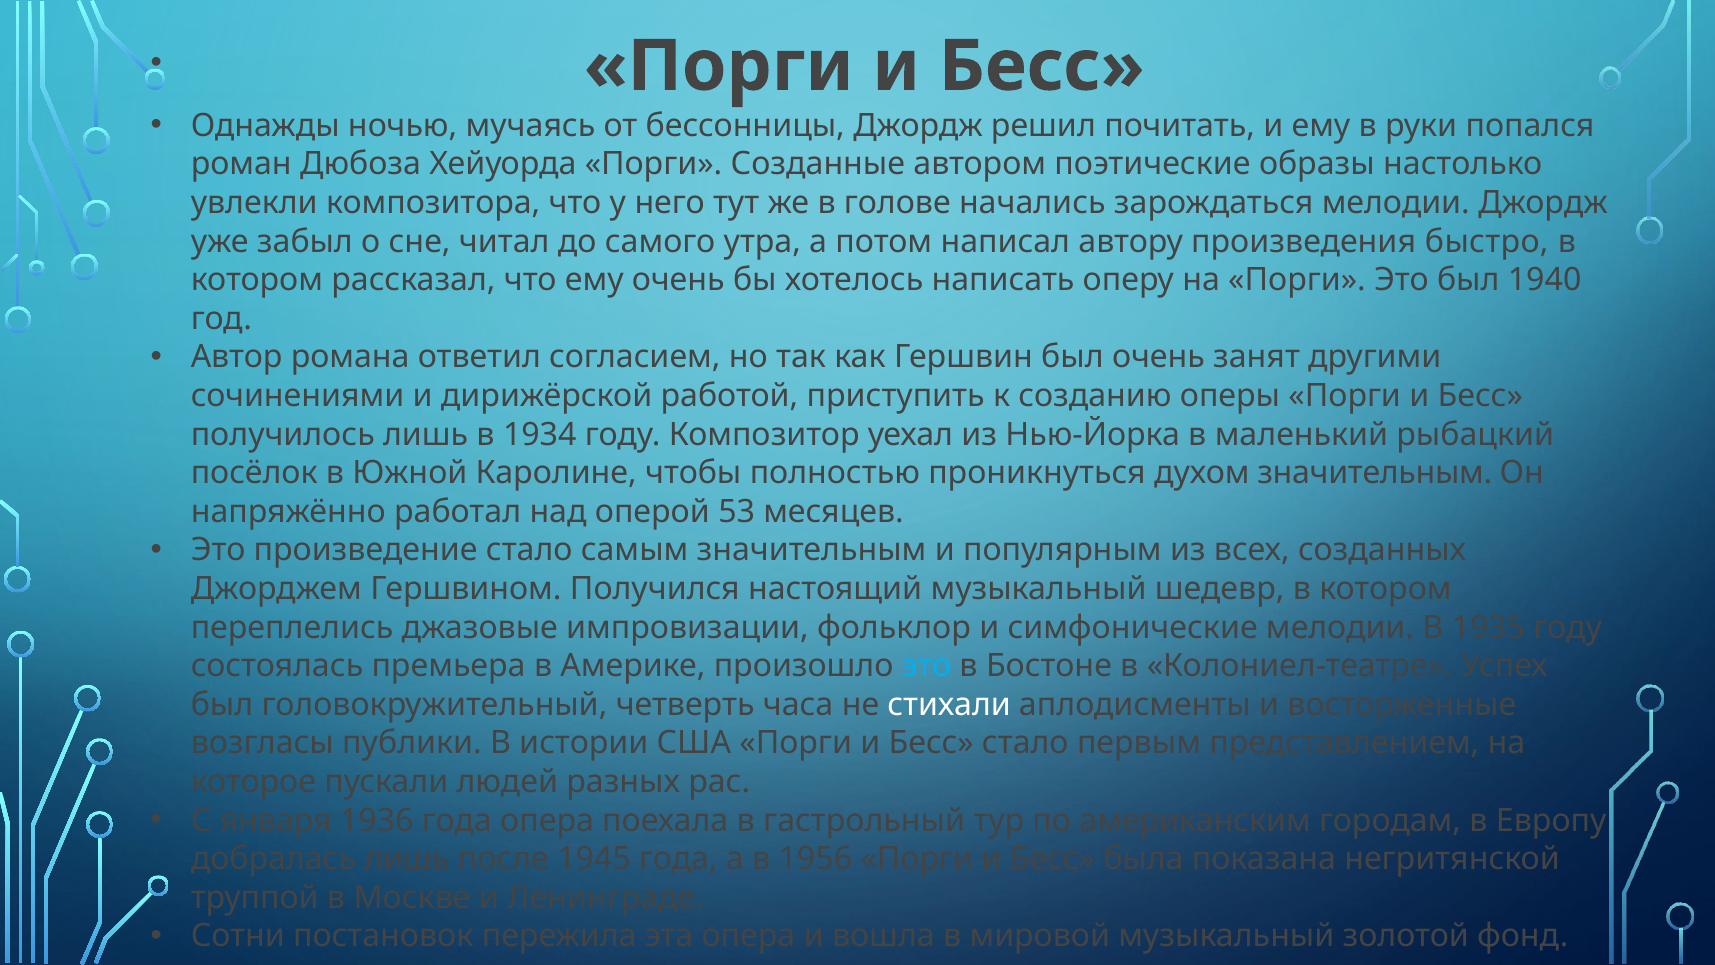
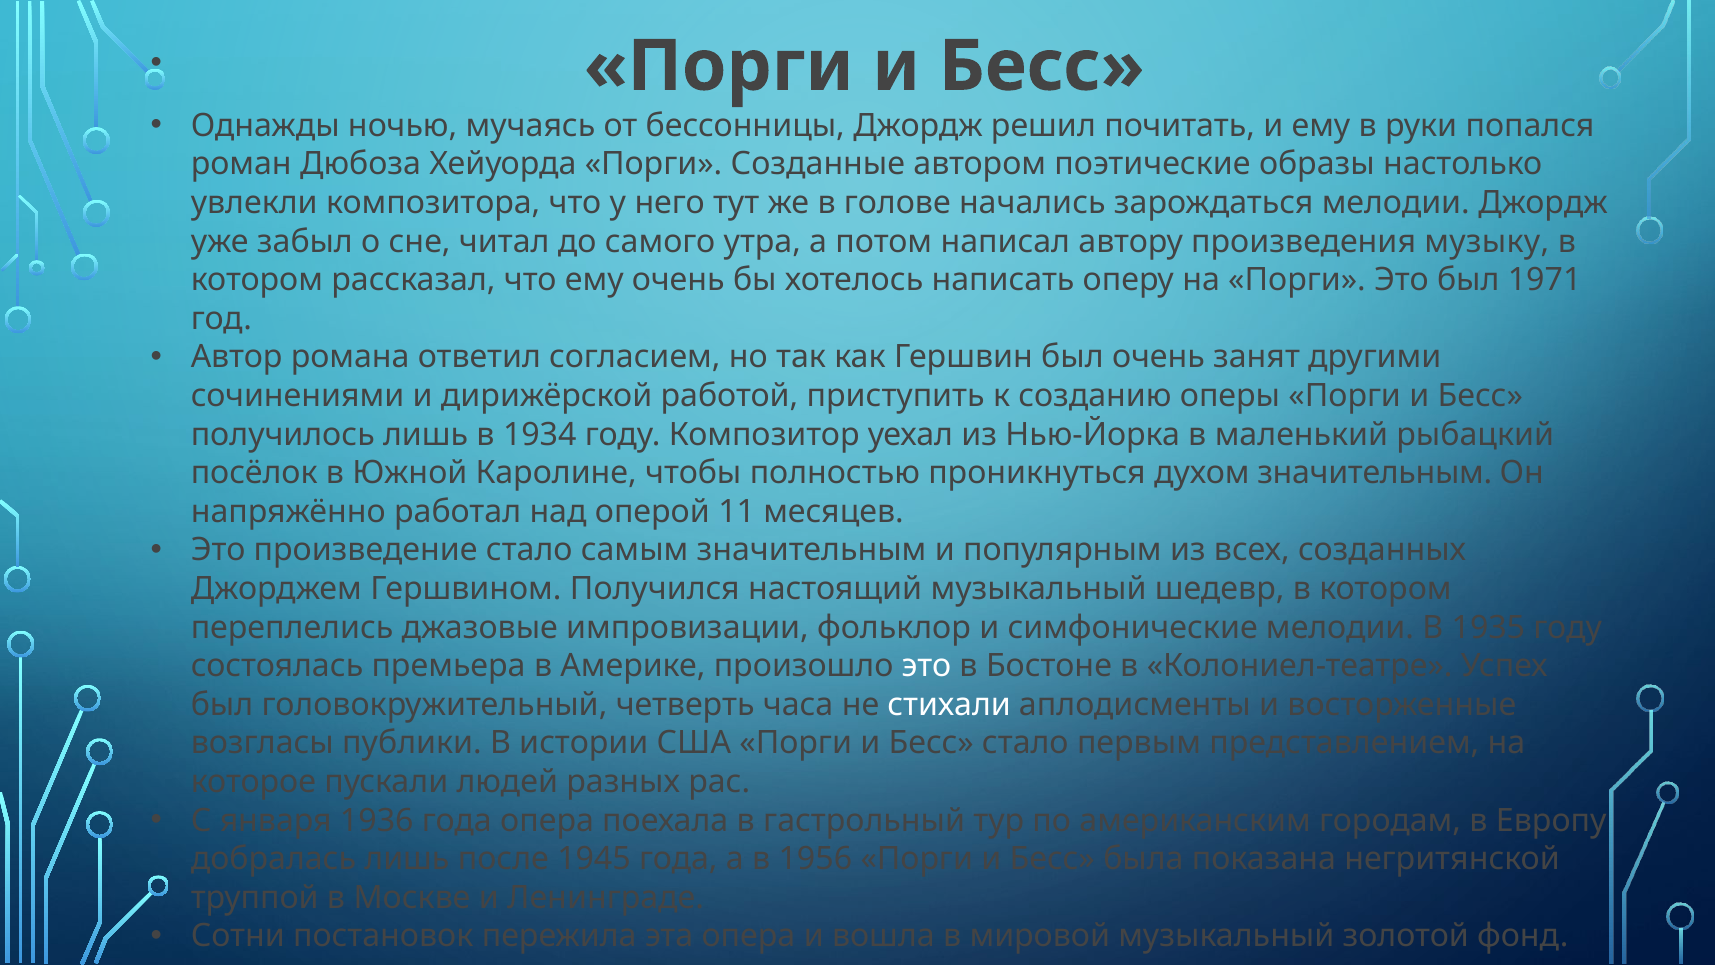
быстро: быстро -> музыку
1940: 1940 -> 1971
53: 53 -> 11
это at (927, 666) colour: light blue -> white
